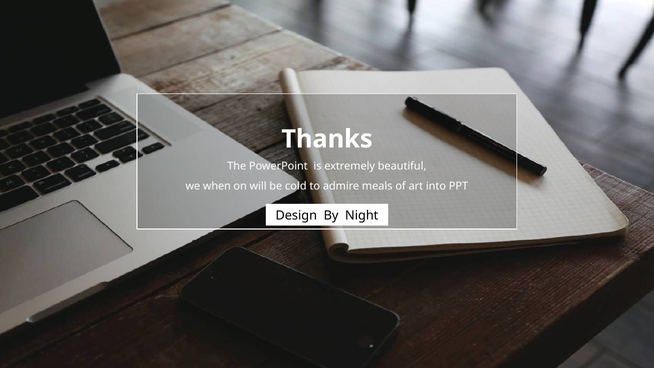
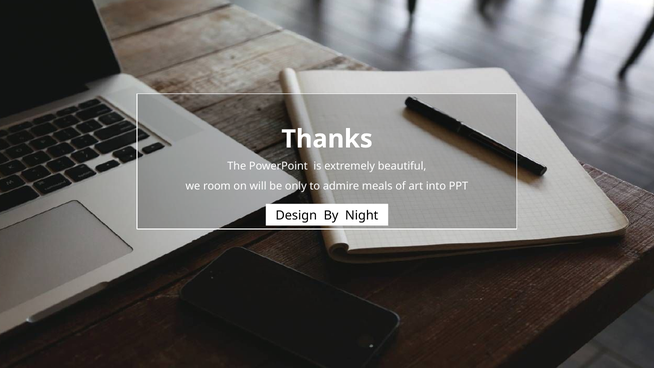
when: when -> room
cold: cold -> only
